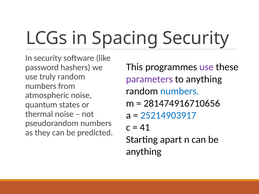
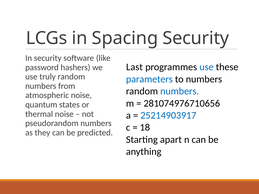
This: This -> Last
use at (206, 67) colour: purple -> blue
parameters colour: purple -> blue
to anything: anything -> numbers
281474916710656: 281474916710656 -> 281074976710656
41: 41 -> 18
